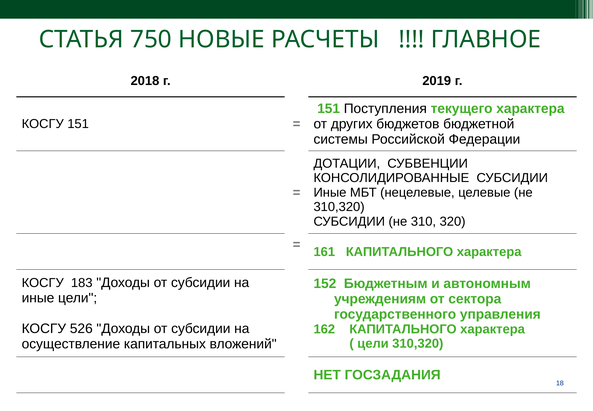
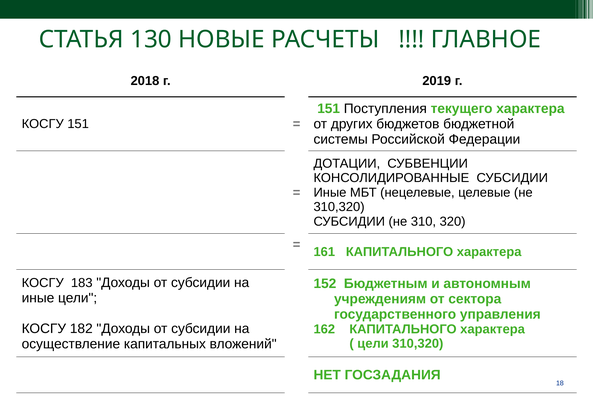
750: 750 -> 130
526: 526 -> 182
